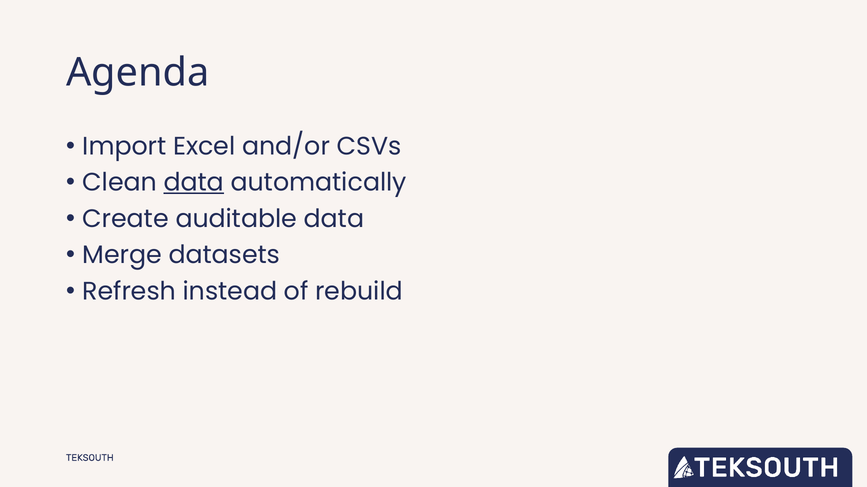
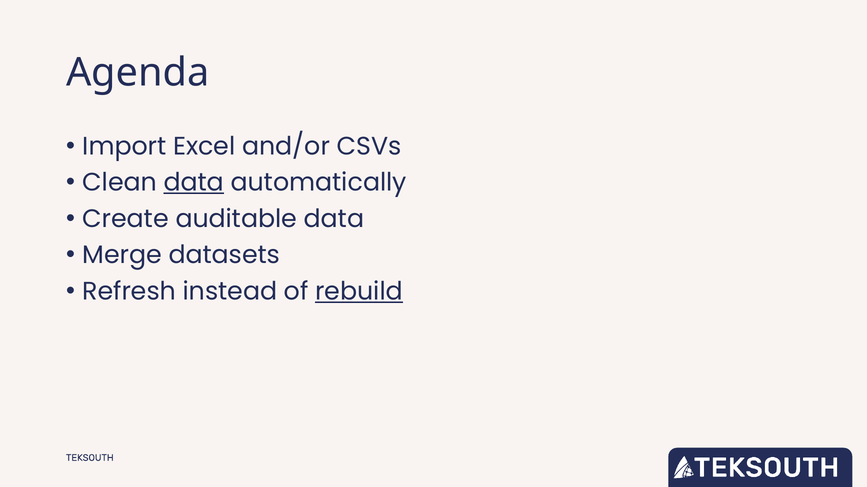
rebuild underline: none -> present
